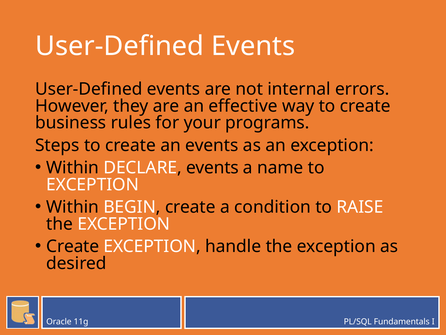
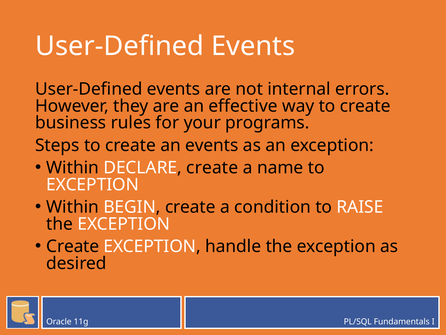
DECLARE events: events -> create
